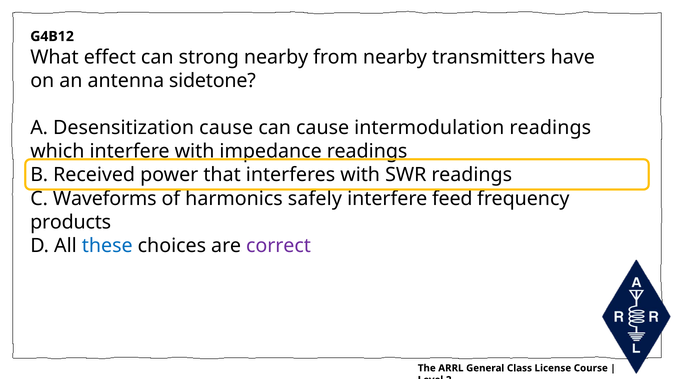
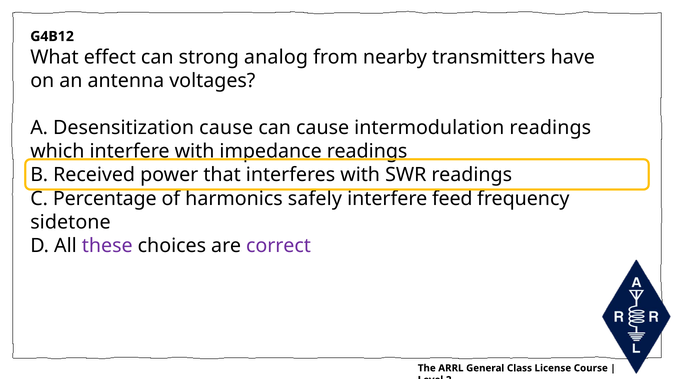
strong nearby: nearby -> analog
sidetone: sidetone -> voltages
Waveforms: Waveforms -> Percentage
products: products -> sidetone
these colour: blue -> purple
